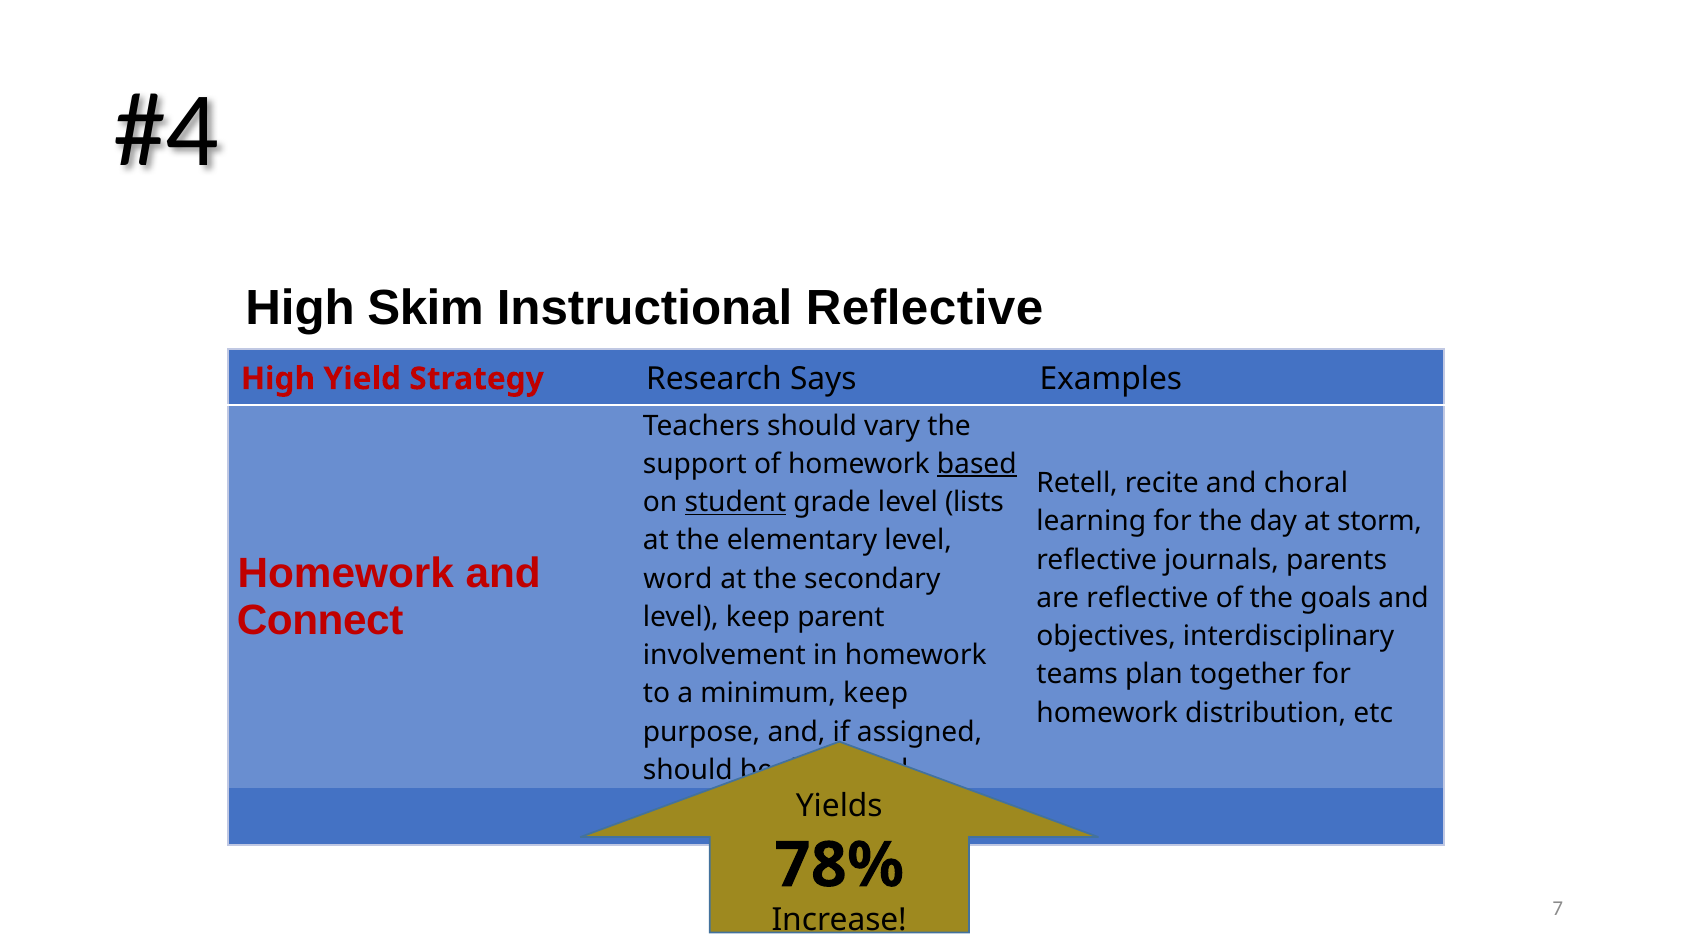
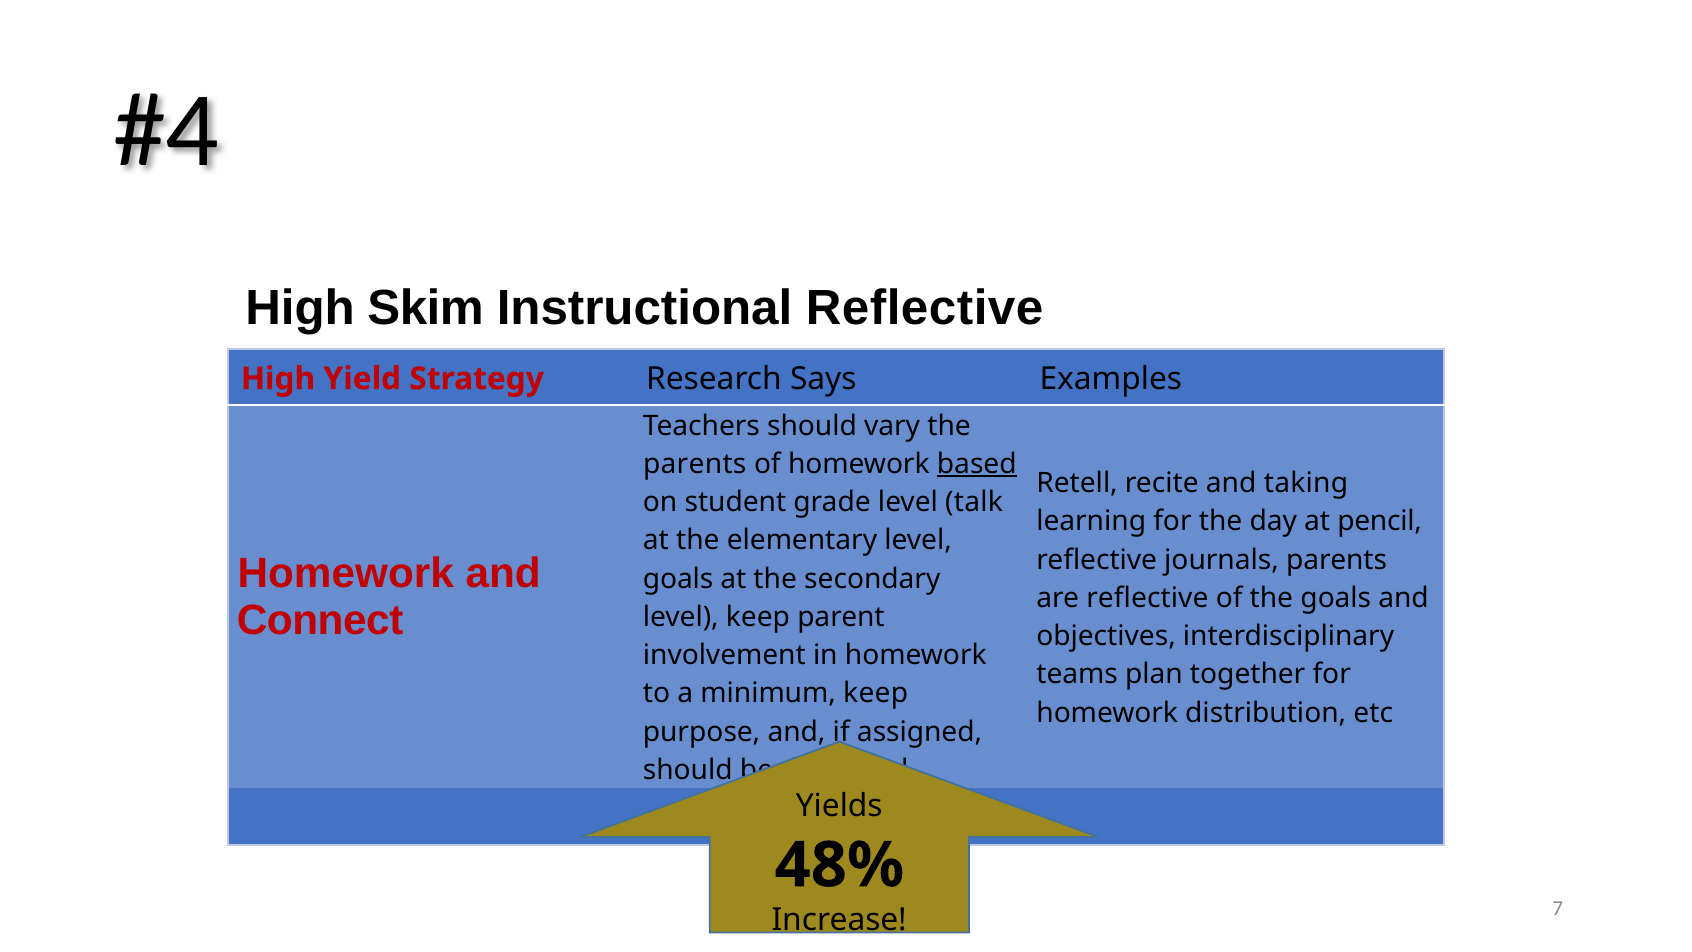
support at (695, 464): support -> parents
choral: choral -> taking
student underline: present -> none
lists: lists -> talk
storm: storm -> pencil
word at (678, 579): word -> goals
78%: 78% -> 48%
